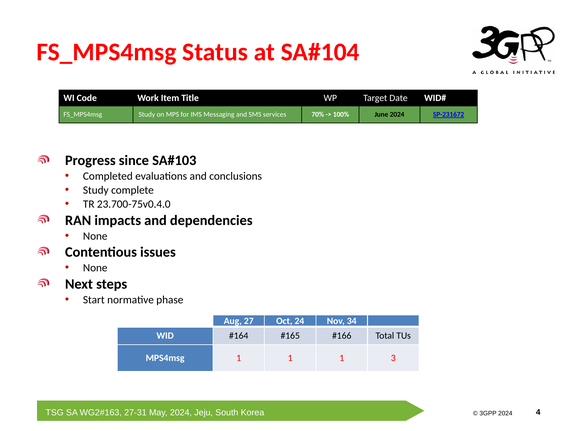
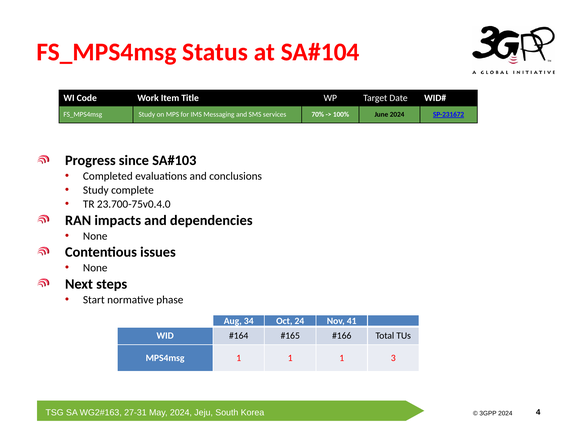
27: 27 -> 34
34: 34 -> 41
